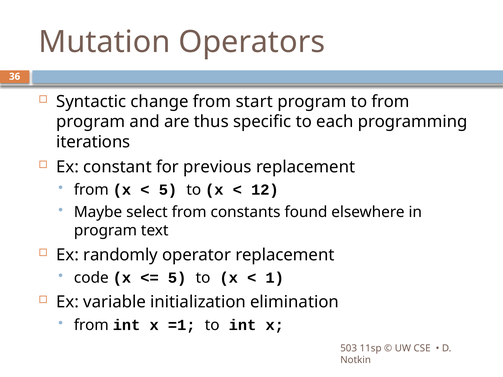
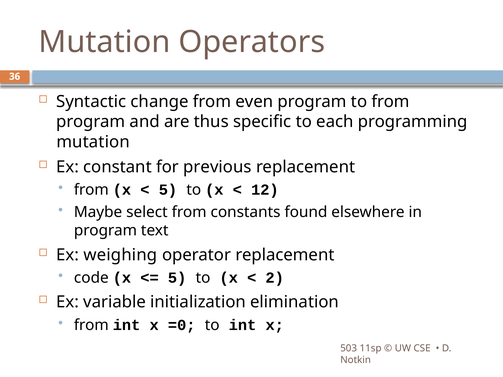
start: start -> even
iterations at (93, 142): iterations -> mutation
randomly: randomly -> weighing
1: 1 -> 2
=1: =1 -> =0
